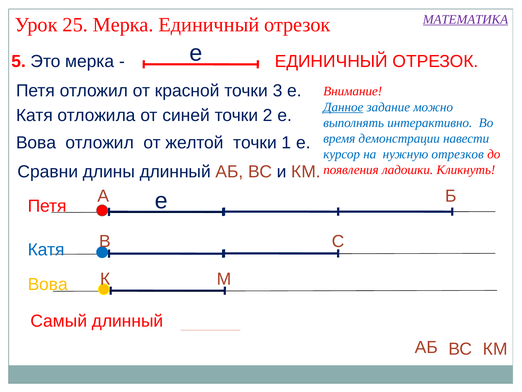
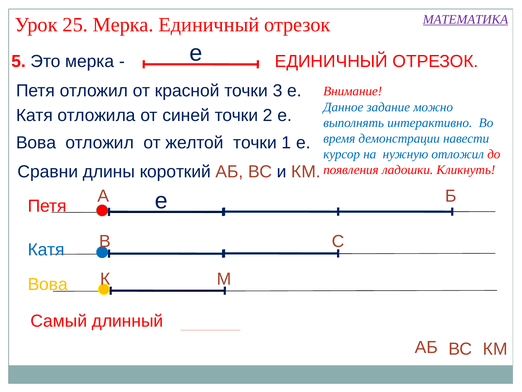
Данное underline: present -> none
нужную отрезков: отрезков -> отложил
длины длинный: длинный -> короткий
